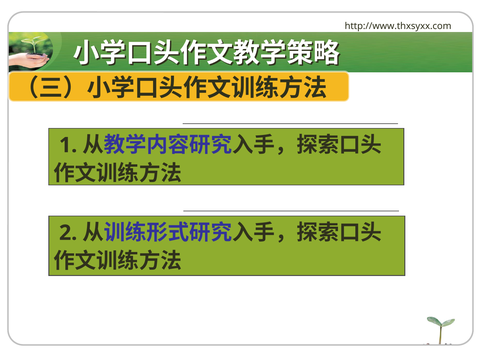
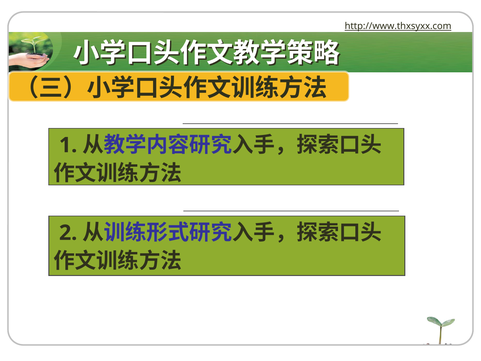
http://www.thxsyxx.com underline: none -> present
